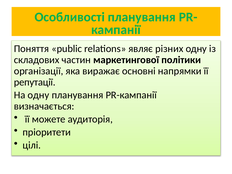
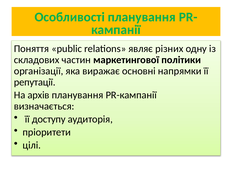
На одну: одну -> архів
можете: можете -> доступу
